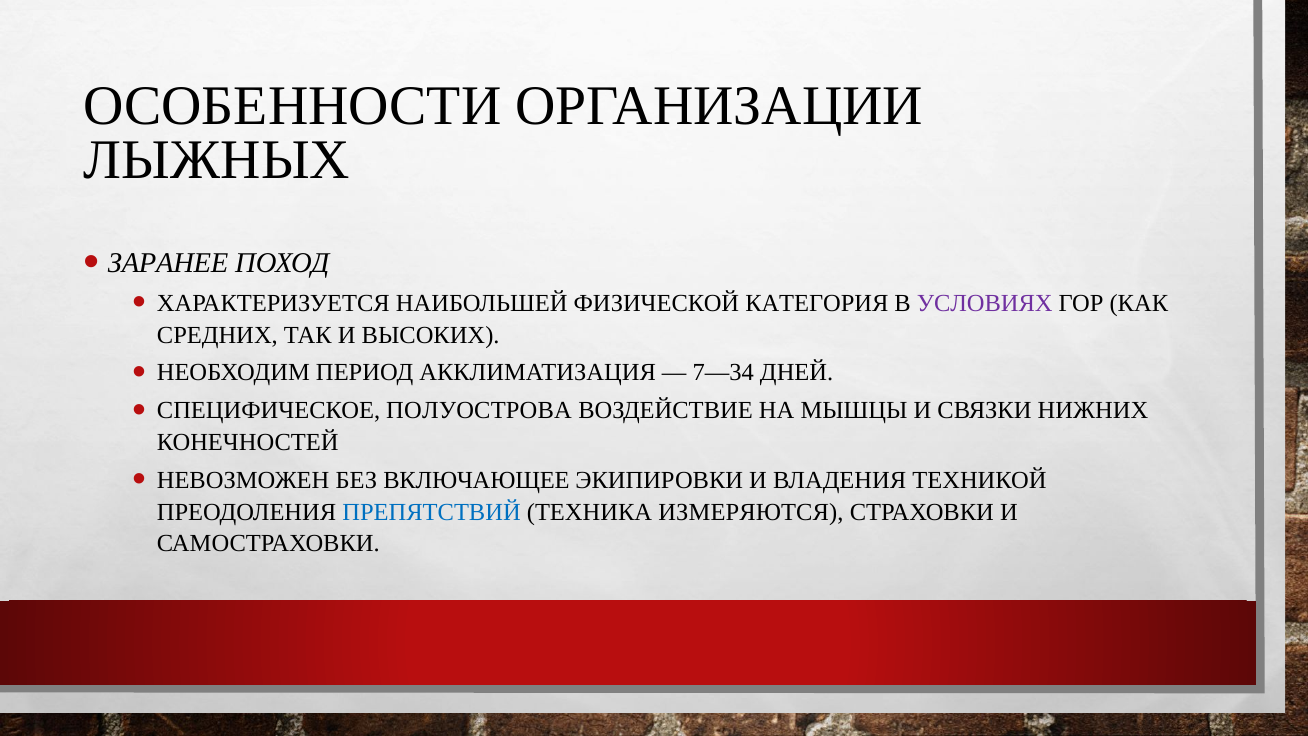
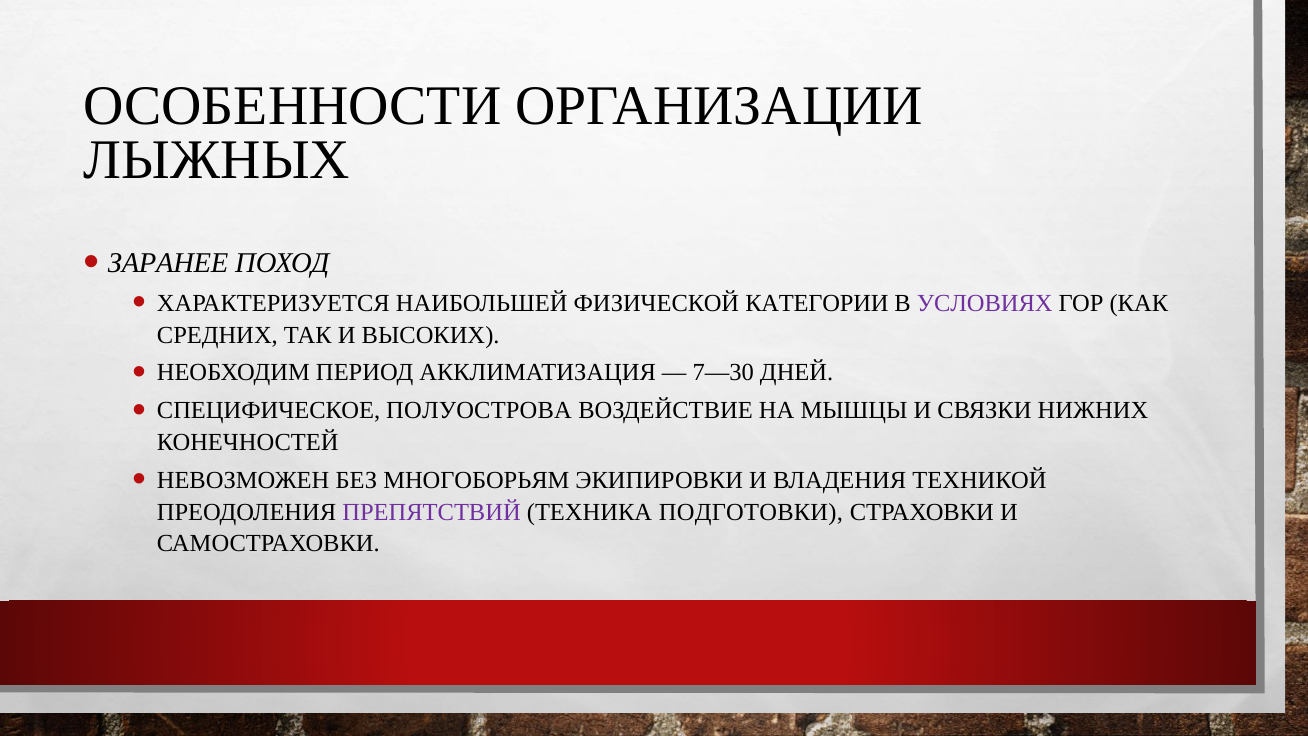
КАТЕГОРИЯ: КАТЕГОРИЯ -> КАТЕГОРИИ
7—34: 7—34 -> 7—30
ВКЛЮЧАЮЩЕЕ: ВКЛЮЧАЮЩЕЕ -> МНОГОБОРЬЯМ
ПРЕПЯТСТВИЙ colour: blue -> purple
ИЗМЕРЯЮТСЯ: ИЗМЕРЯЮТСЯ -> ПОДГОТОВКИ
